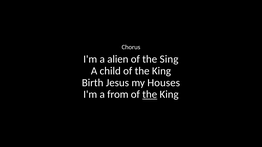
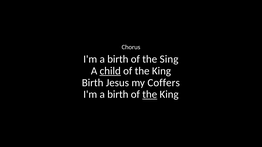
alien at (118, 59): alien -> birth
child underline: none -> present
Houses: Houses -> Coffers
from at (118, 95): from -> birth
